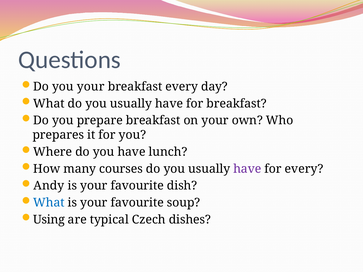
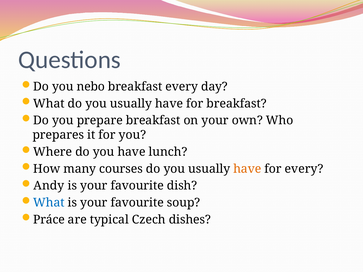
you your: your -> nebo
have at (247, 169) colour: purple -> orange
Using: Using -> Práce
